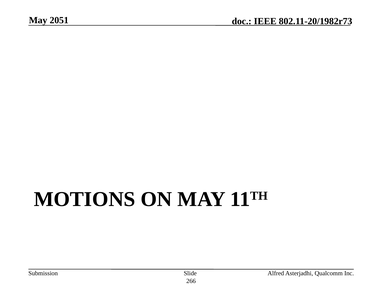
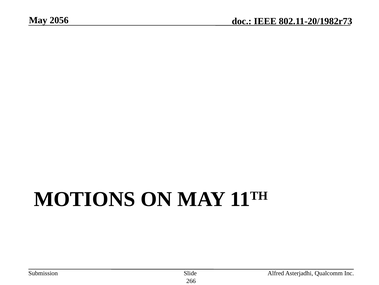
2051: 2051 -> 2056
